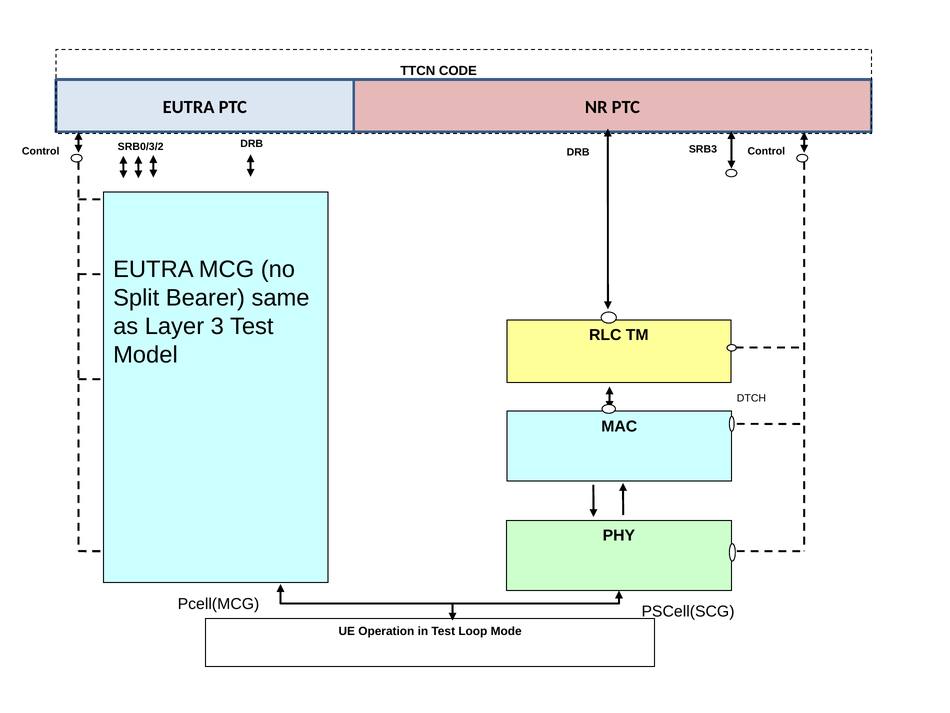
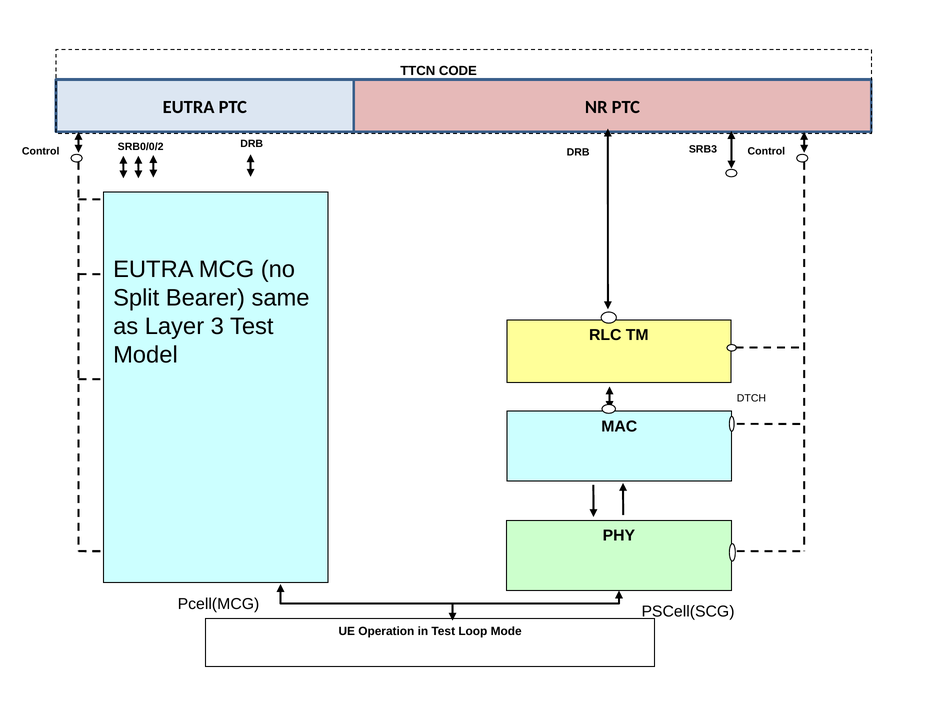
SRB0/3/2: SRB0/3/2 -> SRB0/0/2
